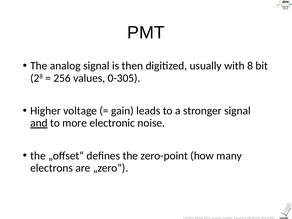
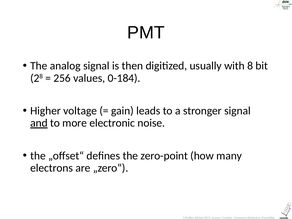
0-305: 0-305 -> 0-184
